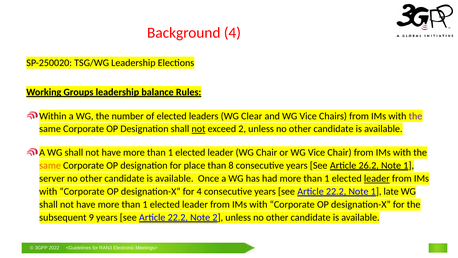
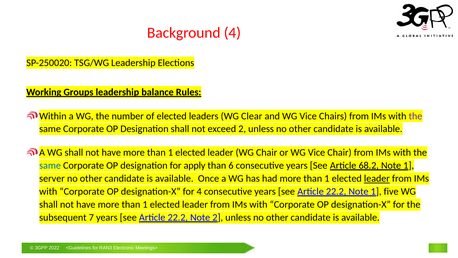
not at (199, 129) underline: present -> none
same at (50, 165) colour: orange -> blue
place: place -> apply
than 8: 8 -> 6
26.2: 26.2 -> 68.2
late: late -> five
9: 9 -> 7
